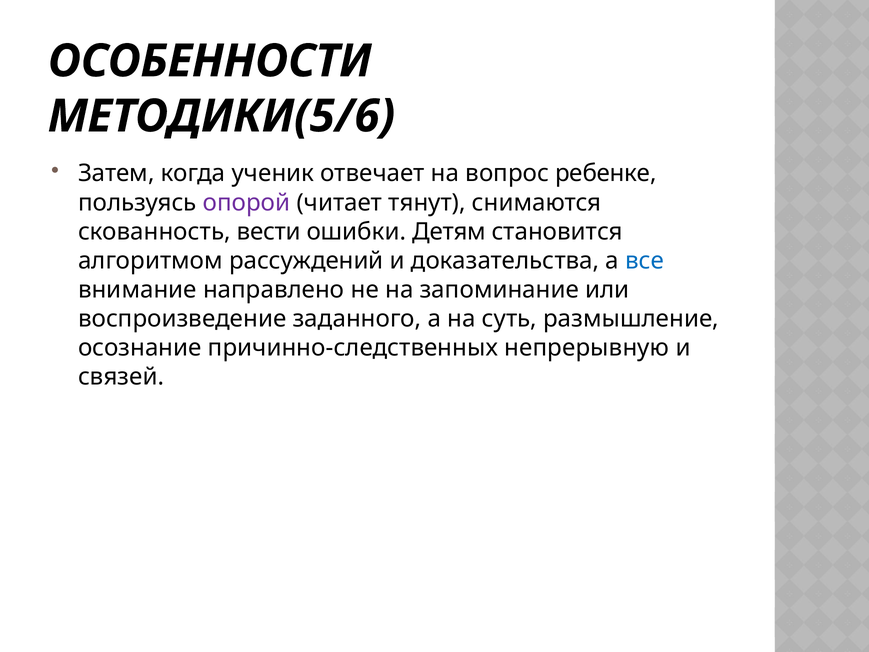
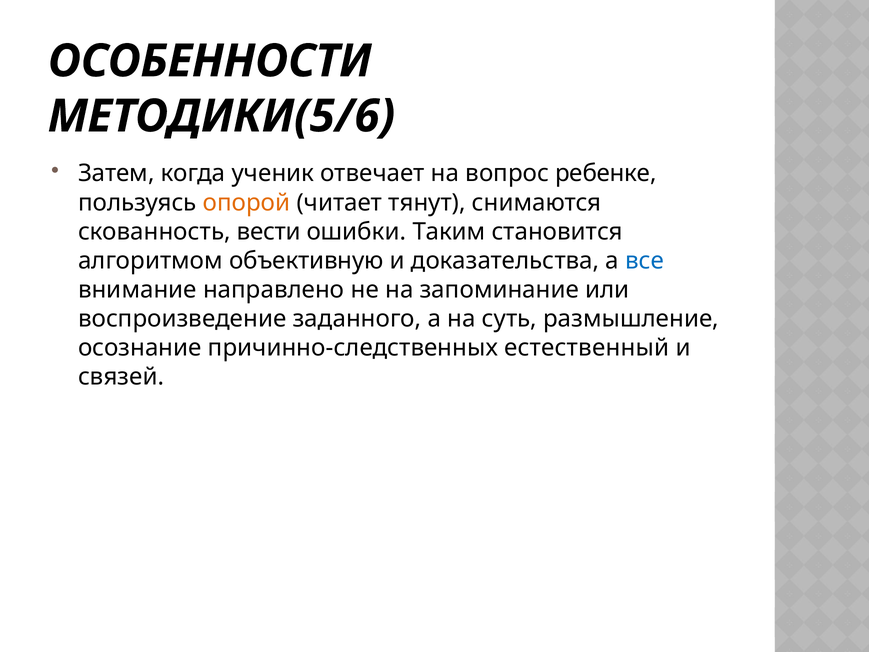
опорой colour: purple -> orange
Детям: Детям -> Таким
рассуждений: рассуждений -> объективную
непрерывную: непрерывную -> естественный
